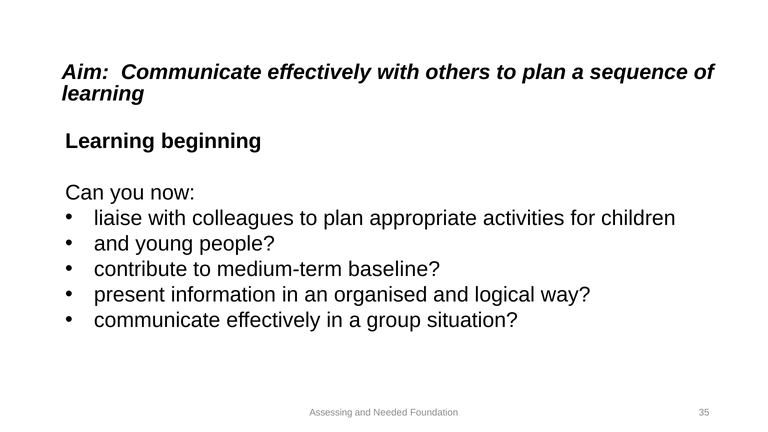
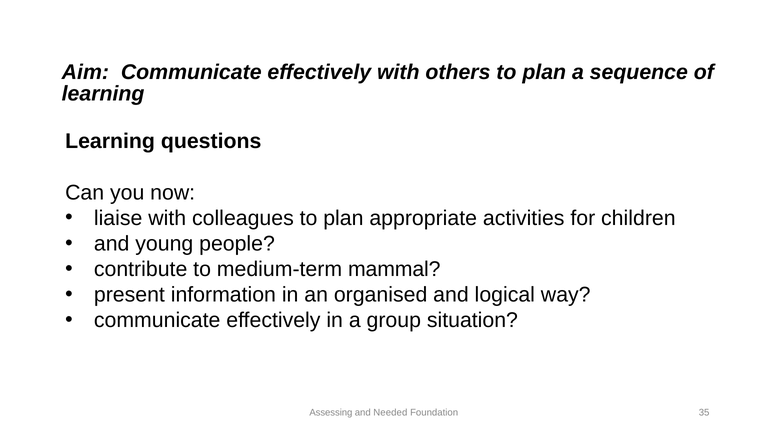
beginning: beginning -> questions
baseline: baseline -> mammal
